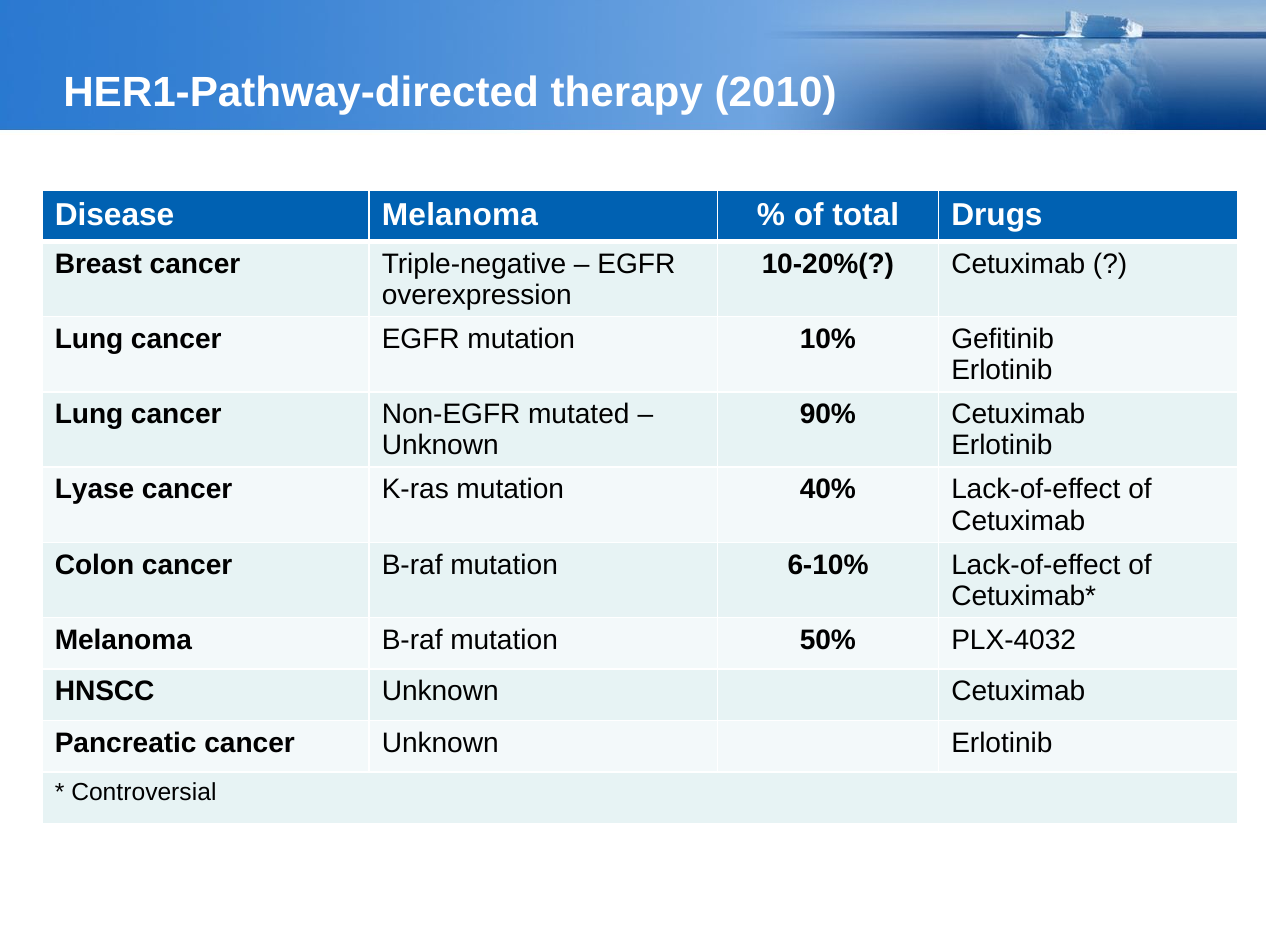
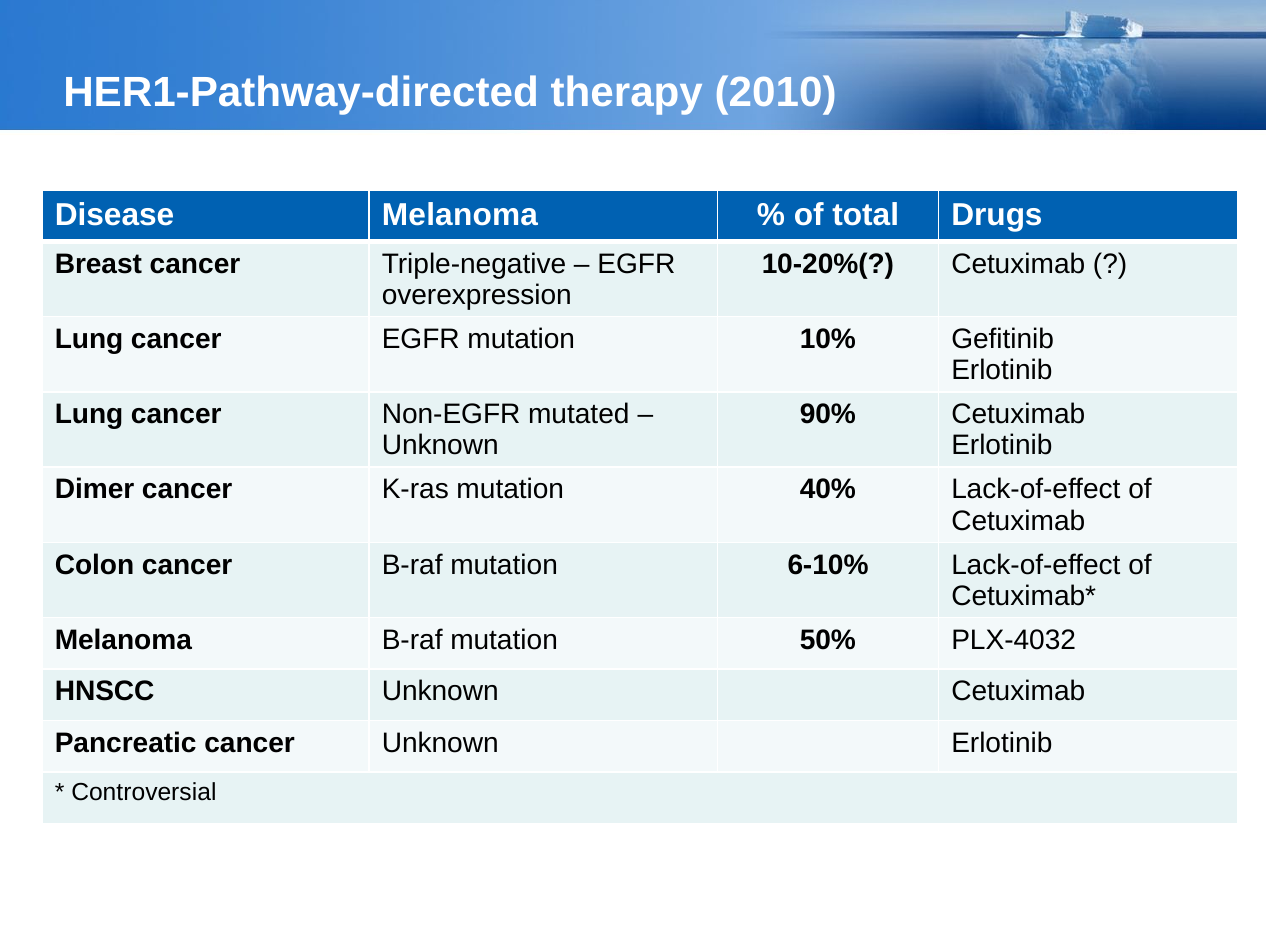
Lyase: Lyase -> Dimer
